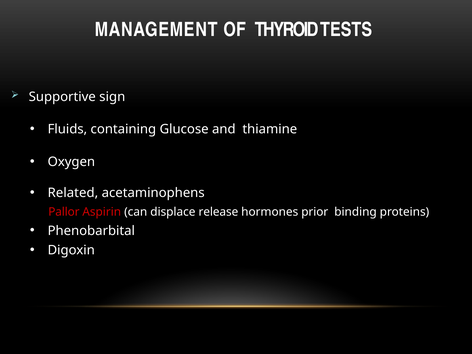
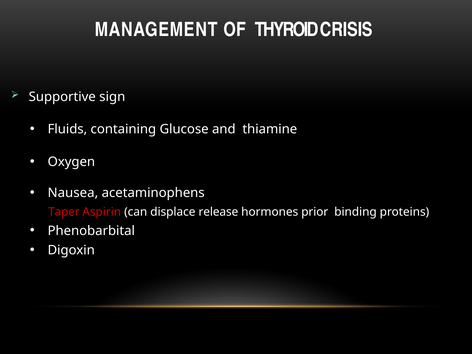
TESTS: TESTS -> CRISIS
Related: Related -> Nausea
Pallor: Pallor -> Taper
